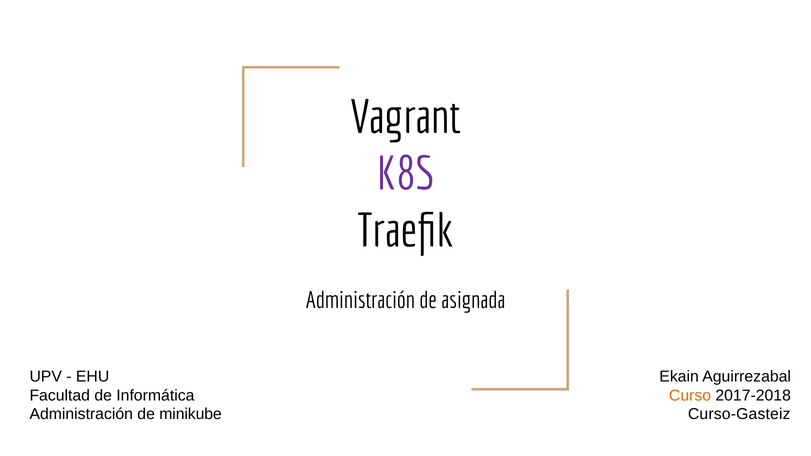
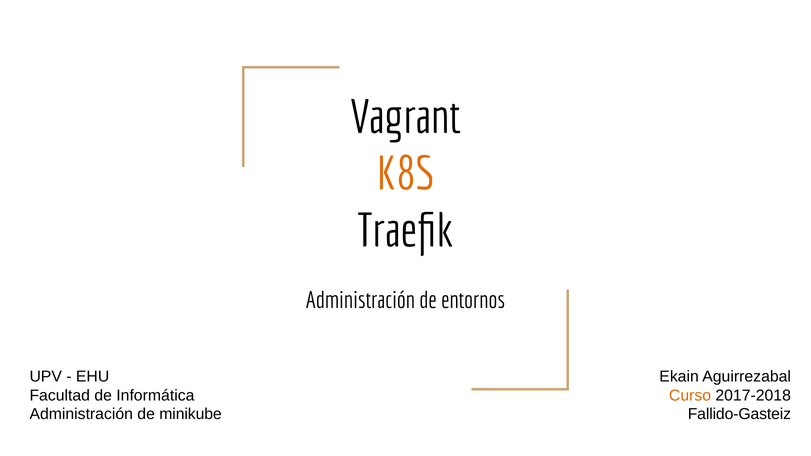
K8S colour: purple -> orange
asignada: asignada -> entornos
Curso-Gasteiz: Curso-Gasteiz -> Fallido-Gasteiz
